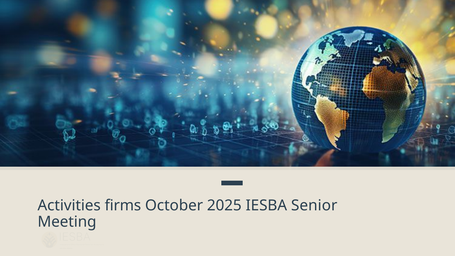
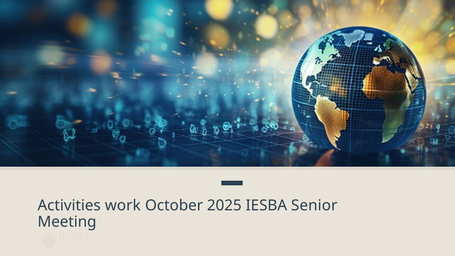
firms: firms -> work
